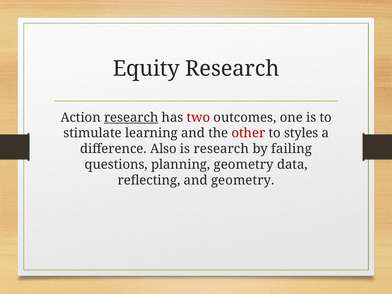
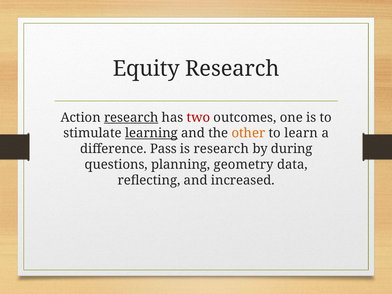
learning underline: none -> present
other colour: red -> orange
styles: styles -> learn
Also: Also -> Pass
failing: failing -> during
and geometry: geometry -> increased
